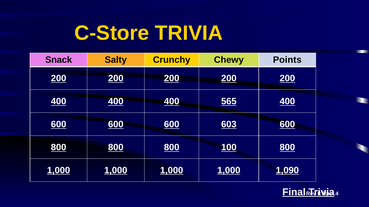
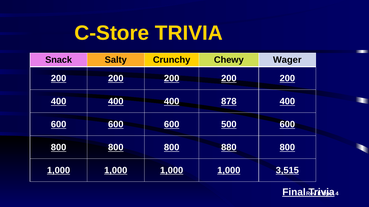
Points: Points -> Wager
565: 565 -> 878
603: 603 -> 500
100: 100 -> 880
1,090: 1,090 -> 3,515
